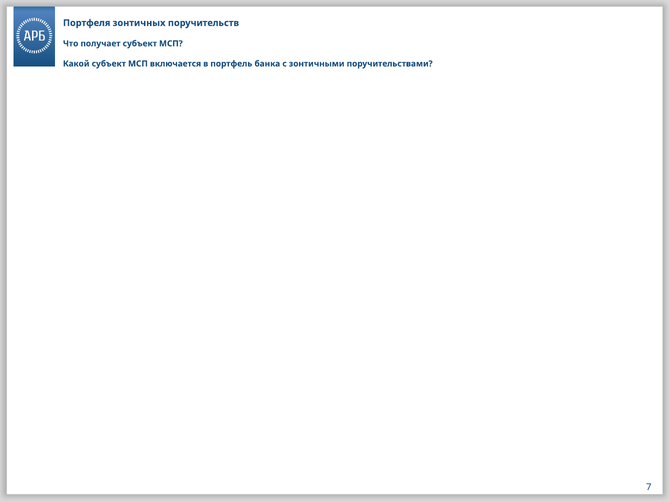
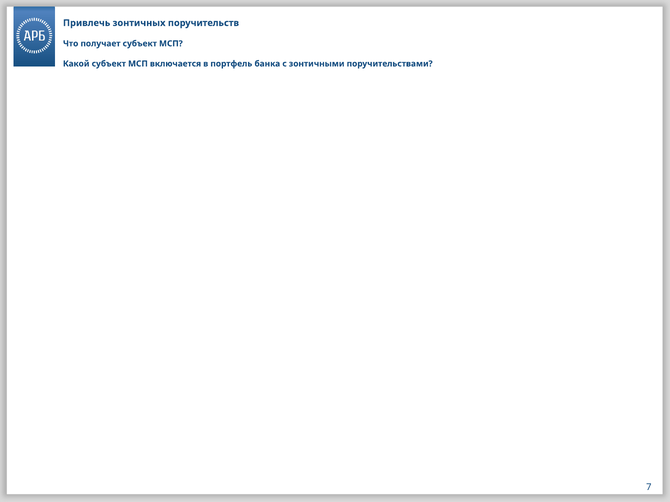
Портфеля: Портфеля -> Привлечь
